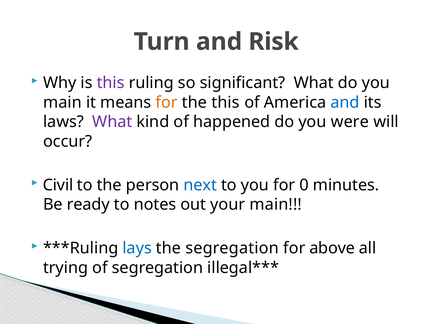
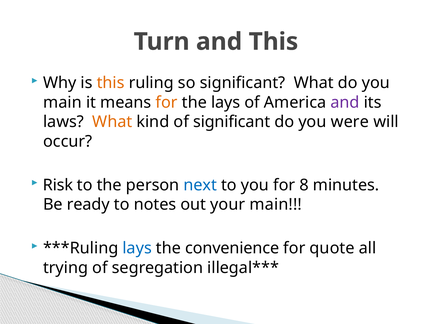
and Risk: Risk -> This
this at (111, 83) colour: purple -> orange
the this: this -> lays
and at (345, 102) colour: blue -> purple
What at (112, 122) colour: purple -> orange
of happened: happened -> significant
Civil: Civil -> Risk
0: 0 -> 8
the segregation: segregation -> convenience
above: above -> quote
